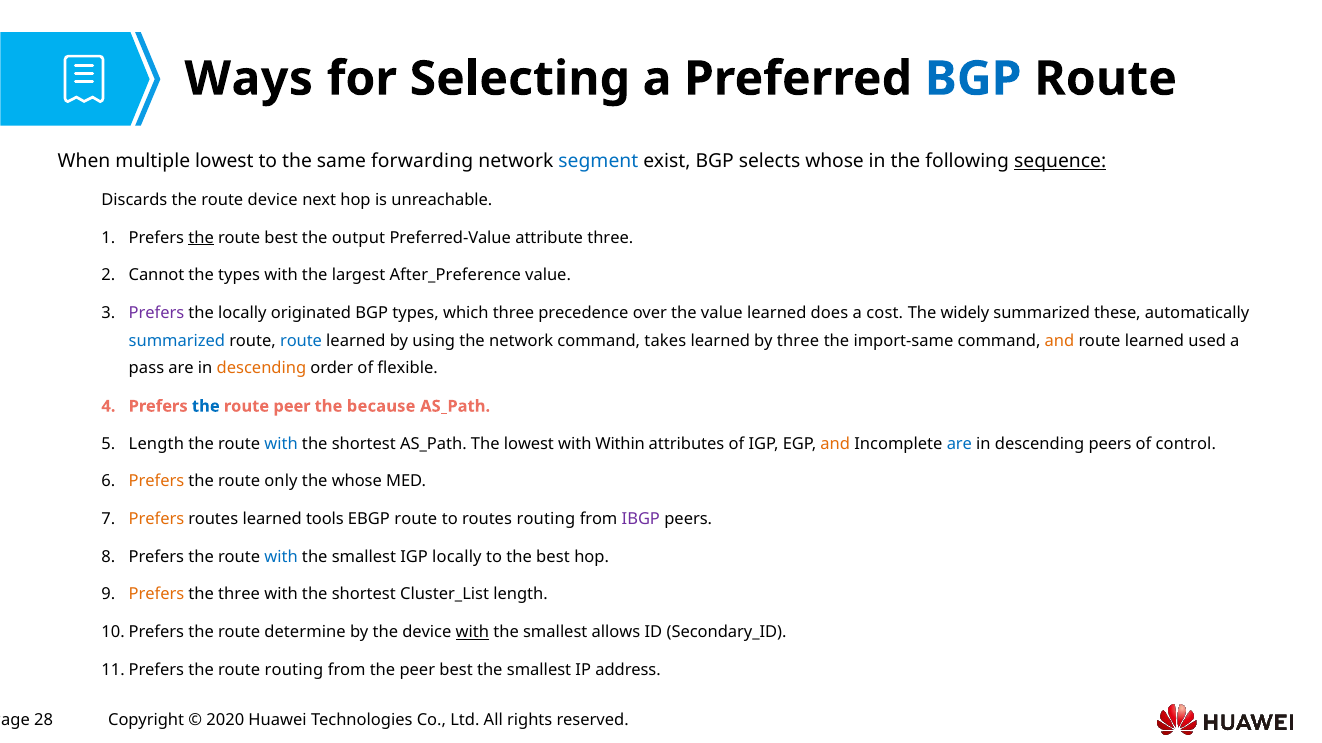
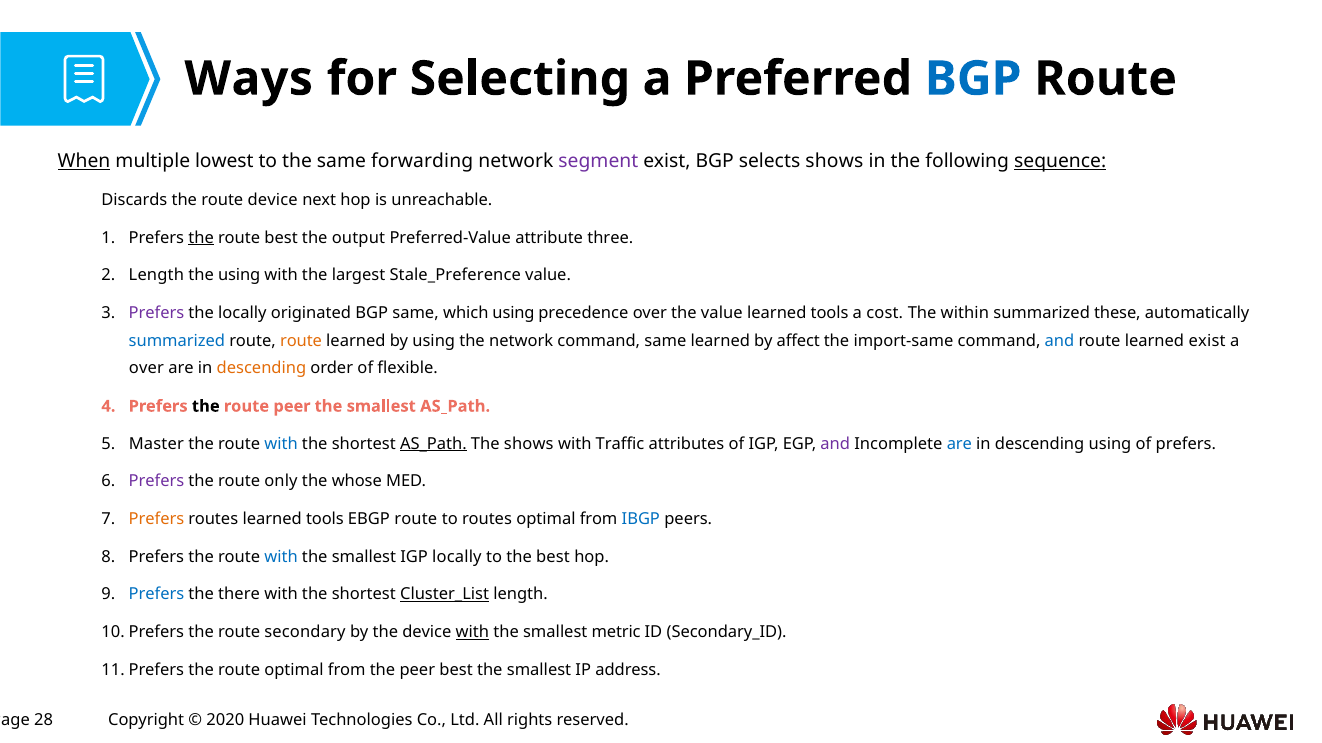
When underline: none -> present
segment colour: blue -> purple
selects whose: whose -> shows
Cannot at (156, 276): Cannot -> Length
the types: types -> using
After_Preference: After_Preference -> Stale_Preference
BGP types: types -> same
which three: three -> using
does at (829, 313): does -> tools
widely: widely -> within
route at (301, 341) colour: blue -> orange
command takes: takes -> same
by three: three -> affect
and at (1060, 341) colour: orange -> blue
learned used: used -> exist
pass at (146, 369): pass -> over
the at (206, 407) colour: blue -> black
because at (381, 407): because -> smallest
Length at (156, 444): Length -> Master
AS_Path at (433, 444) underline: none -> present
The lowest: lowest -> shows
Within: Within -> Traffic
and at (835, 444) colour: orange -> purple
descending peers: peers -> using
of control: control -> prefers
Prefers at (156, 482) colour: orange -> purple
routes routing: routing -> optimal
IBGP colour: purple -> blue
Prefers at (156, 595) colour: orange -> blue
the three: three -> there
Cluster_List underline: none -> present
determine: determine -> secondary
allows: allows -> metric
route routing: routing -> optimal
